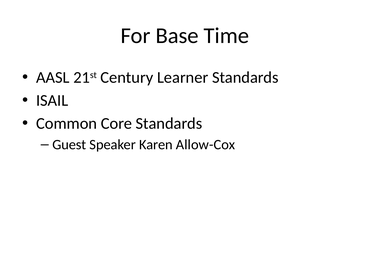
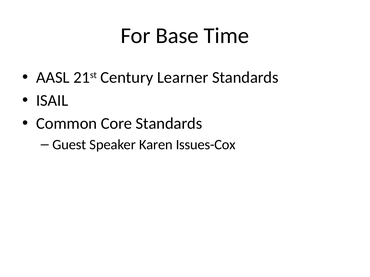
Allow-Cox: Allow-Cox -> Issues-Cox
